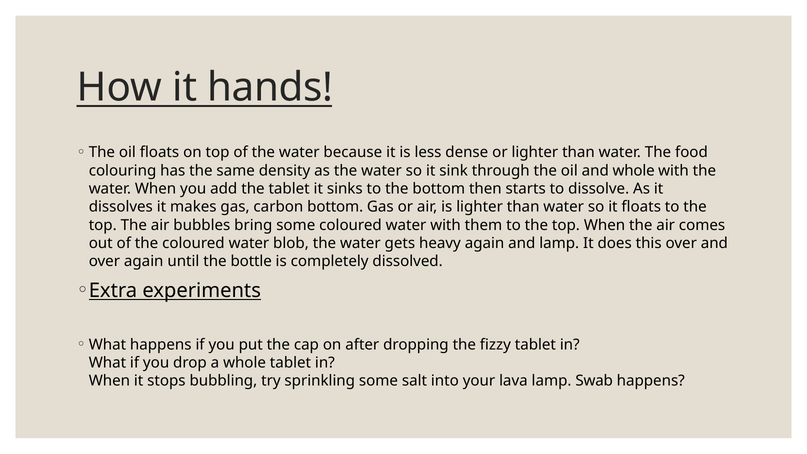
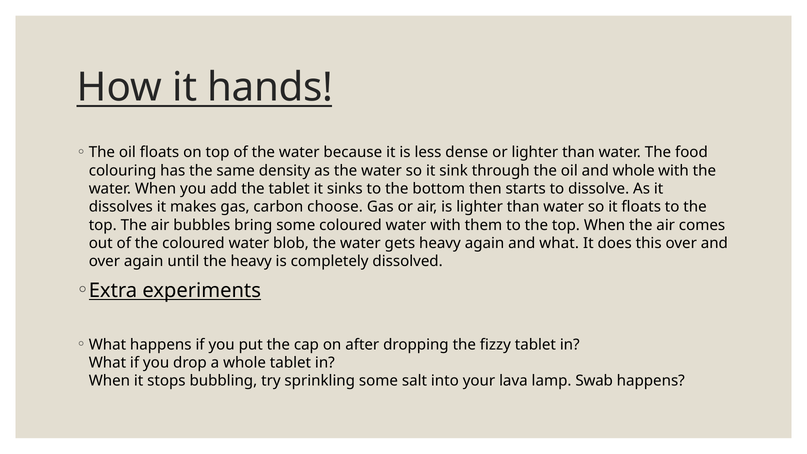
carbon bottom: bottom -> choose
and lamp: lamp -> what
the bottle: bottle -> heavy
